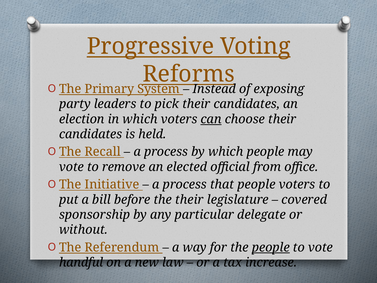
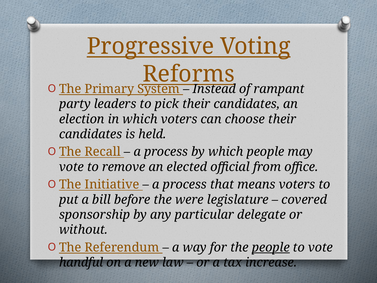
exposing: exposing -> rampant
can underline: present -> none
that people: people -> means
the their: their -> were
